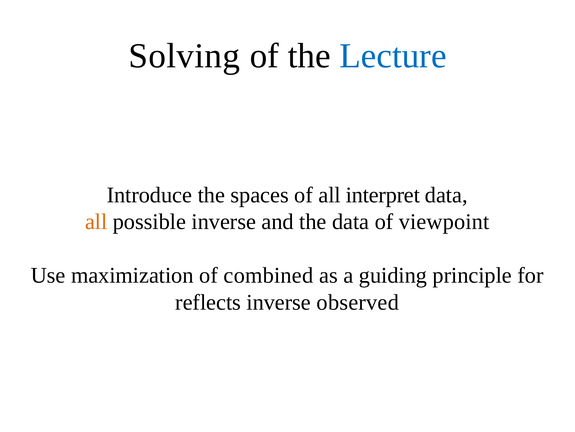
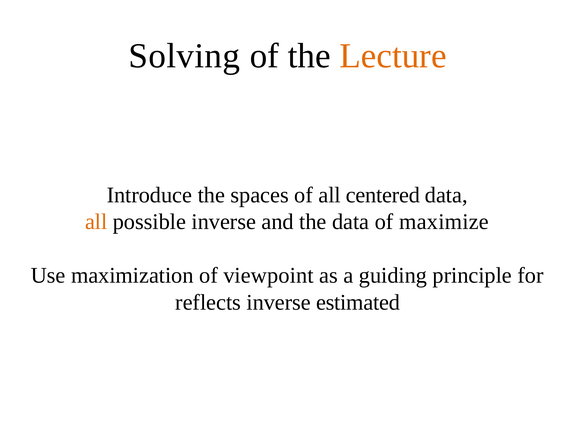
Lecture colour: blue -> orange
interpret: interpret -> centered
viewpoint: viewpoint -> maximize
combined: combined -> viewpoint
observed: observed -> estimated
